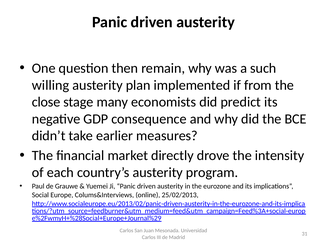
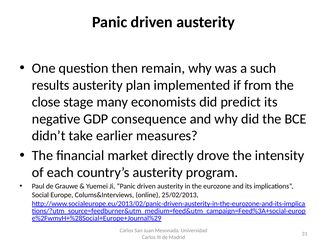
willing: willing -> results
